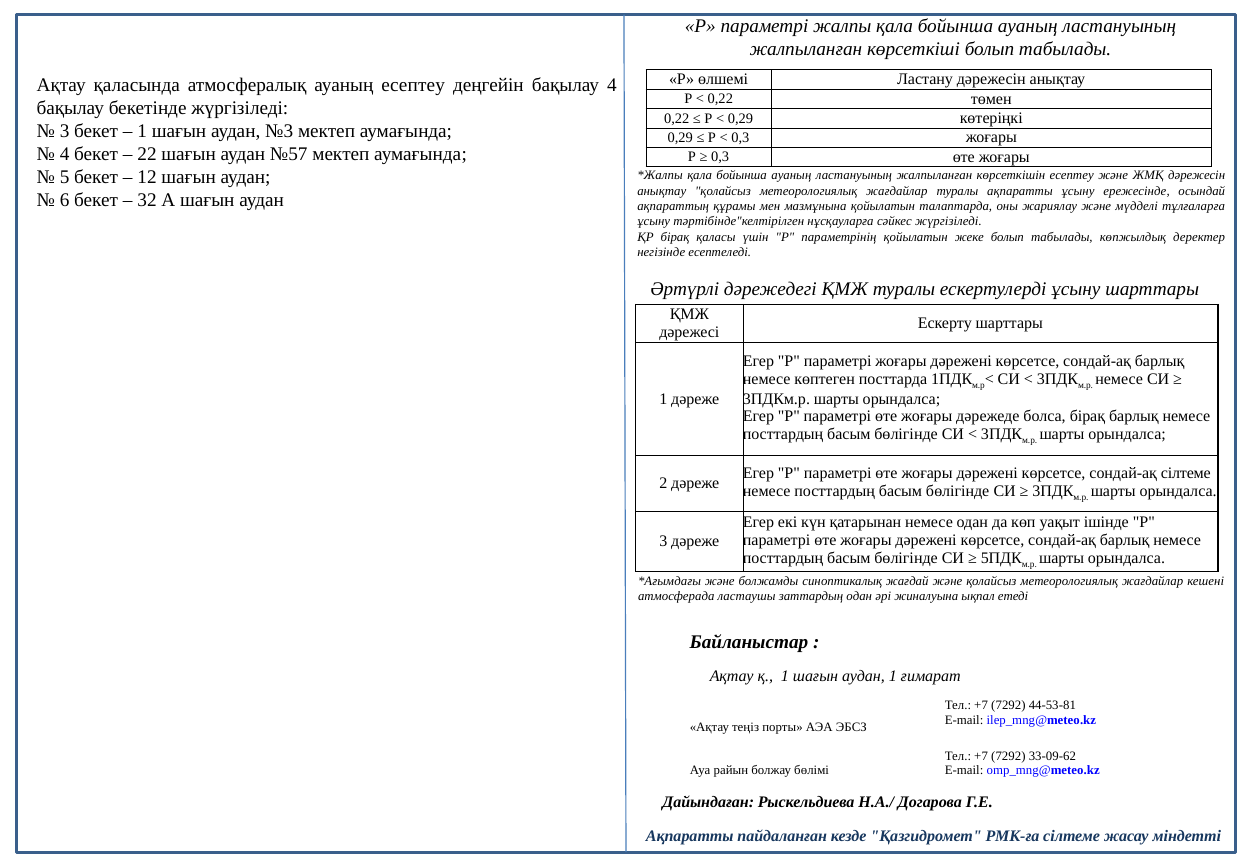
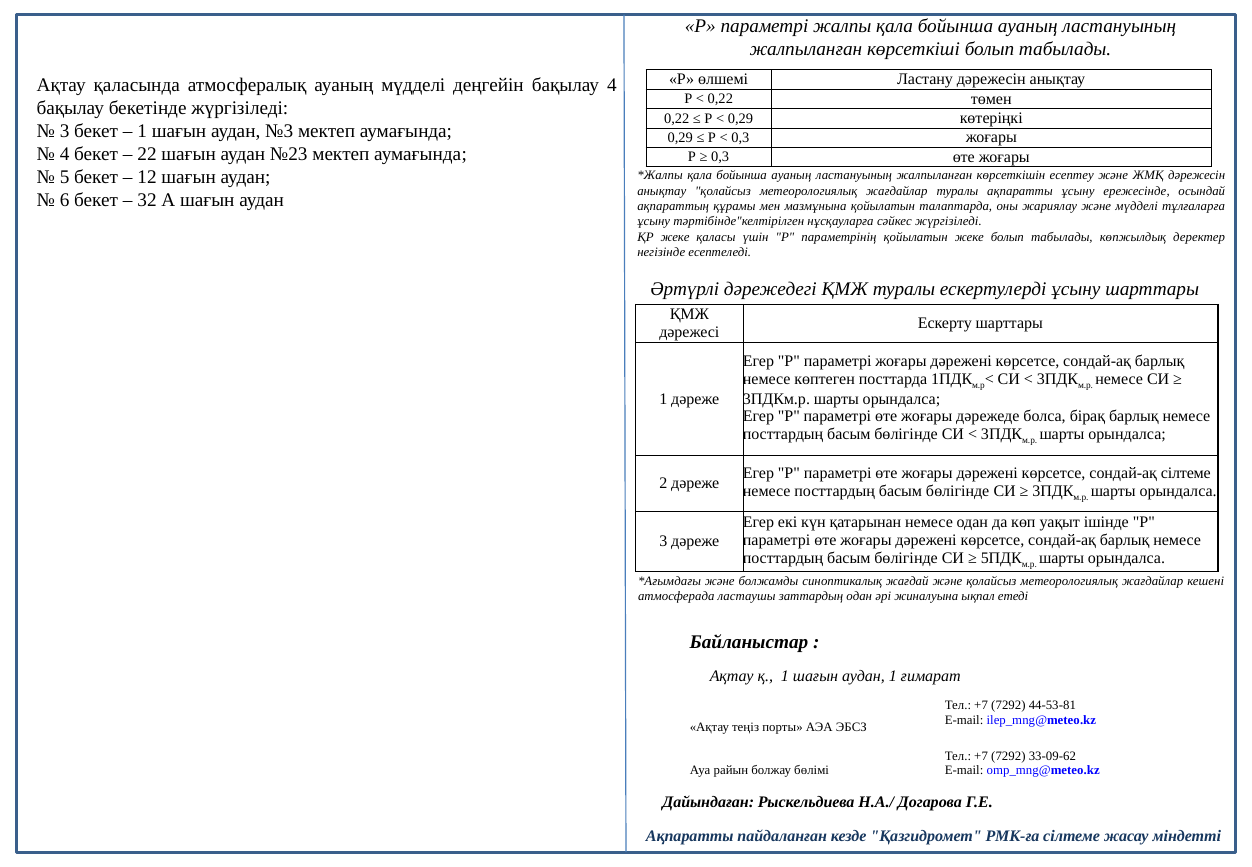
ауаның есептеу: есептеу -> мүдделі
№57: №57 -> №23
ҚР бірақ: бірақ -> жеке
